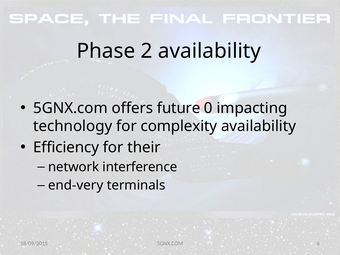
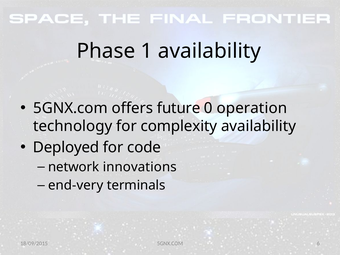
2: 2 -> 1
impacting: impacting -> operation
Efficiency: Efficiency -> Deployed
their: their -> code
interference: interference -> innovations
